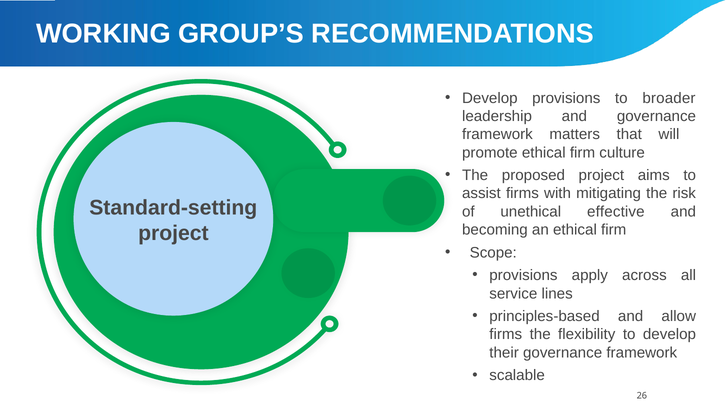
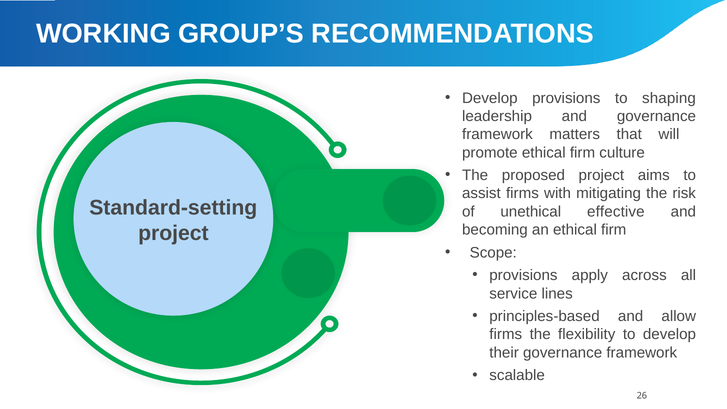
broader: broader -> shaping
